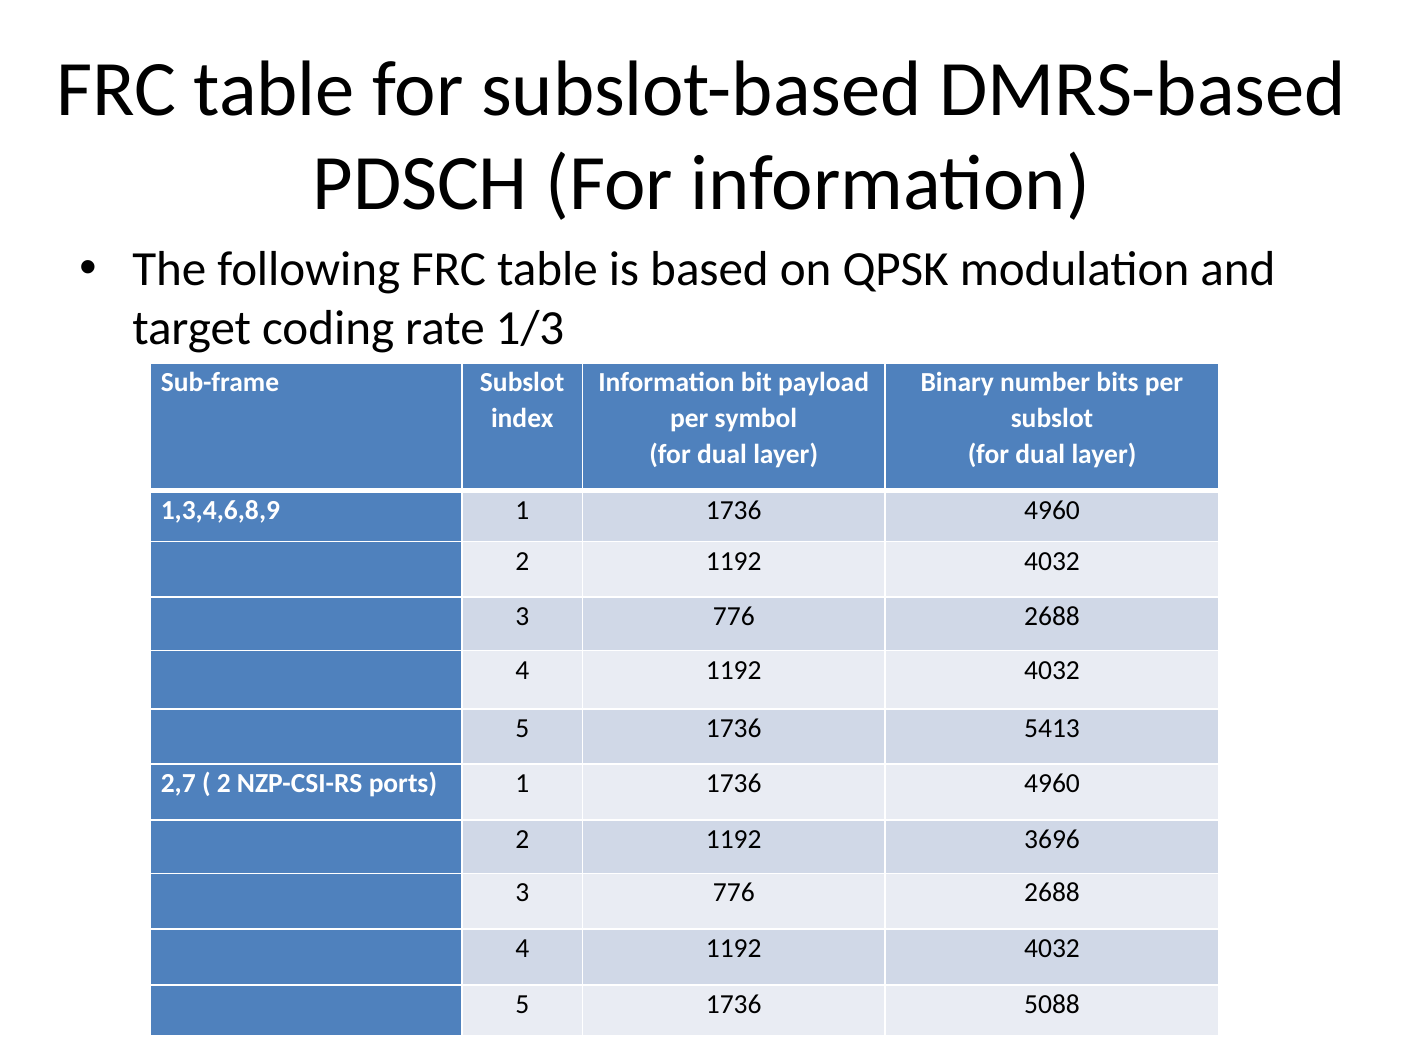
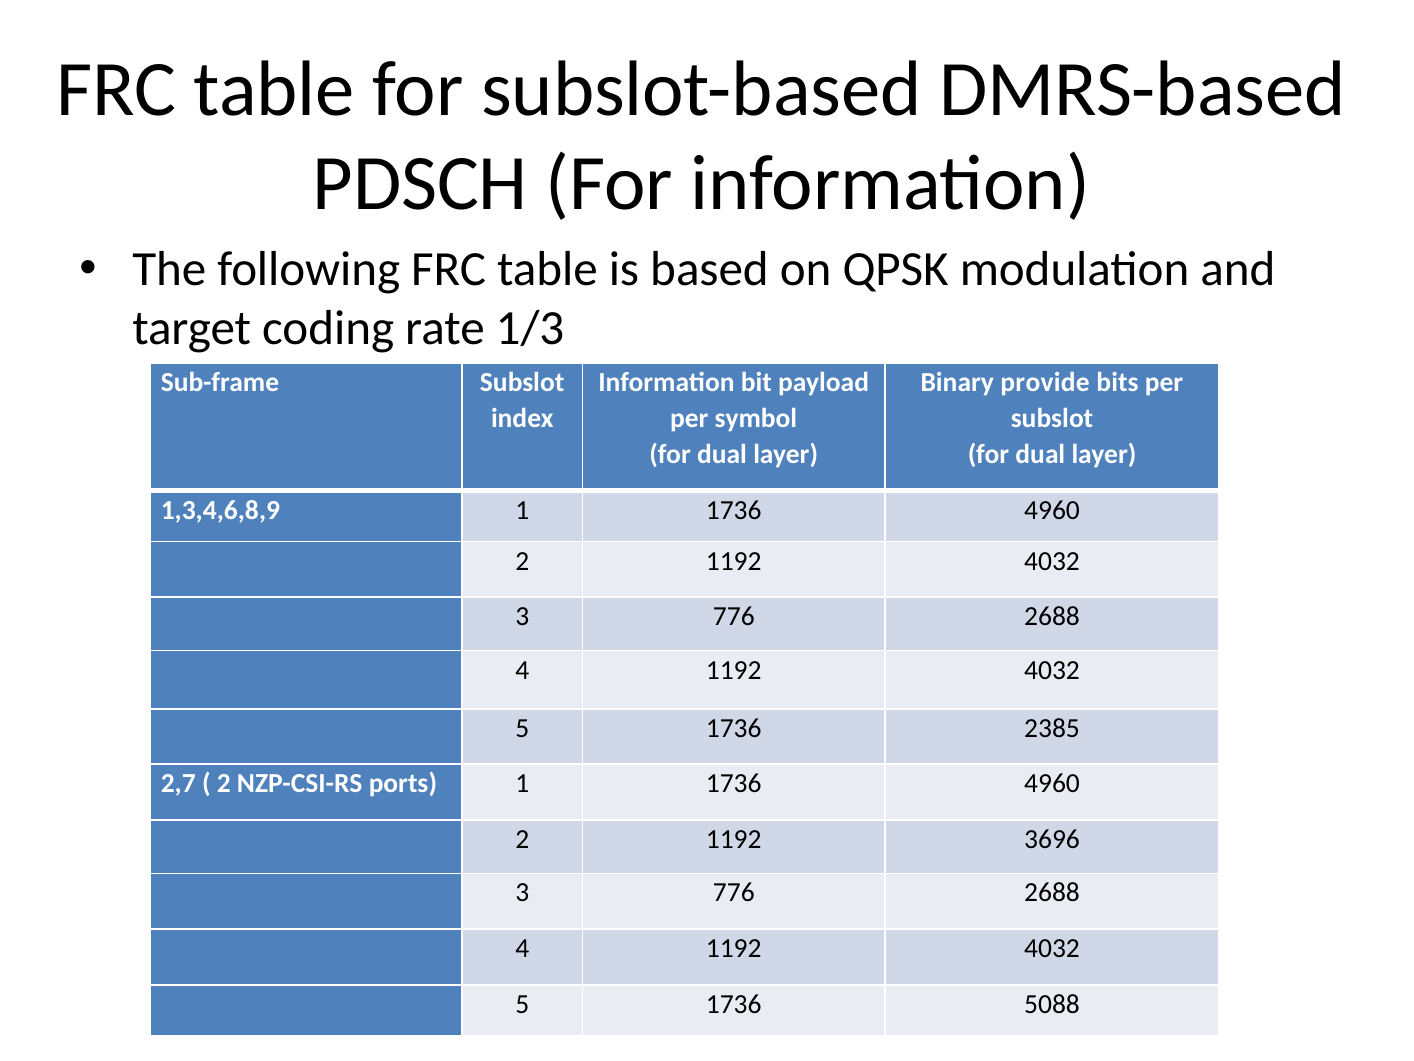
number: number -> provide
5413: 5413 -> 2385
